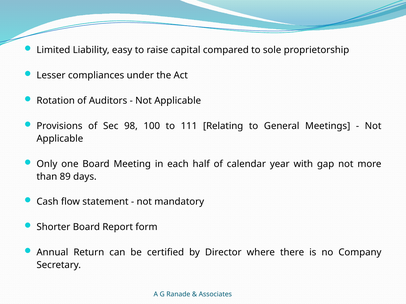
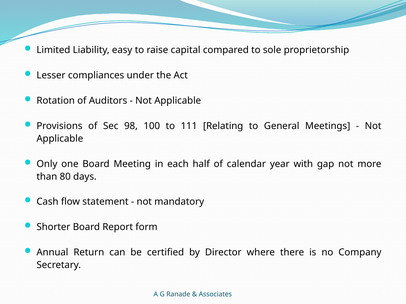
89: 89 -> 80
